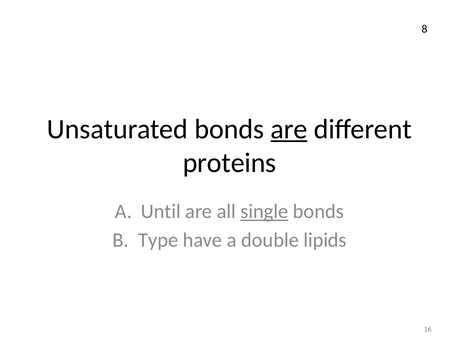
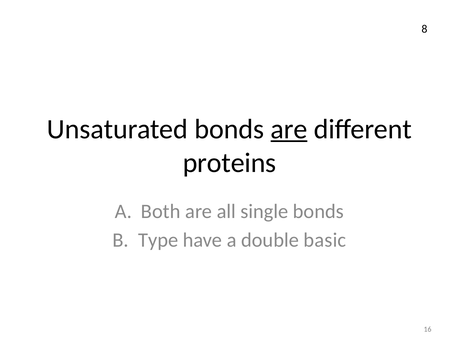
Until: Until -> Both
single underline: present -> none
lipids: lipids -> basic
